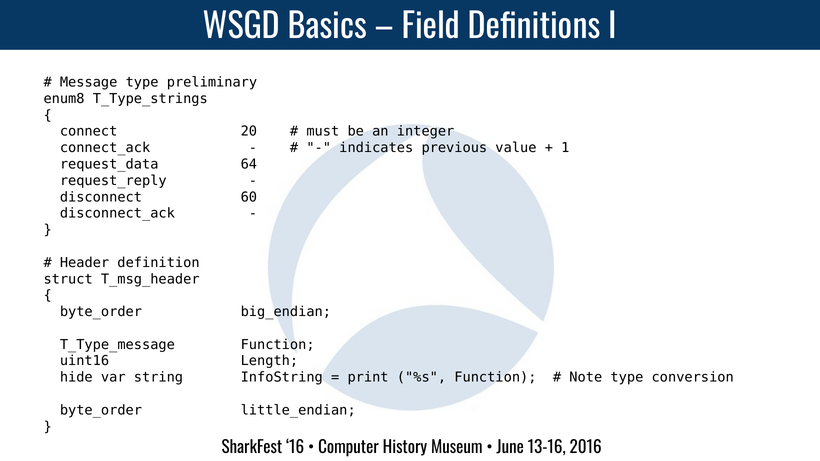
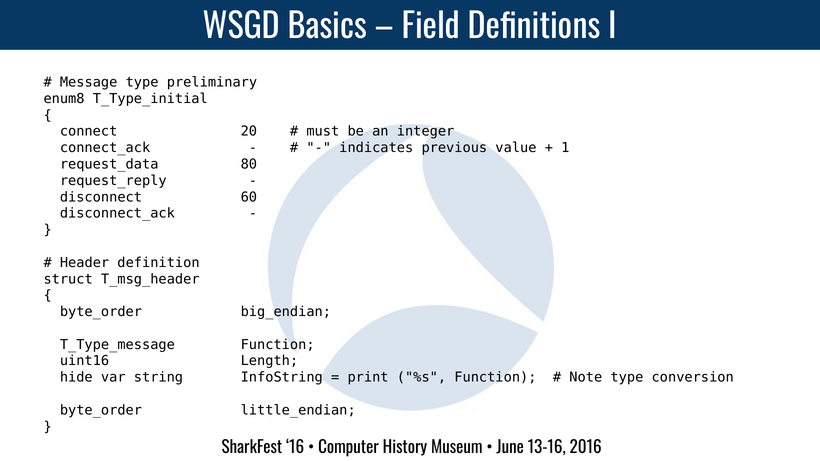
T_Type_strings: T_Type_strings -> T_Type_initial
64: 64 -> 80
